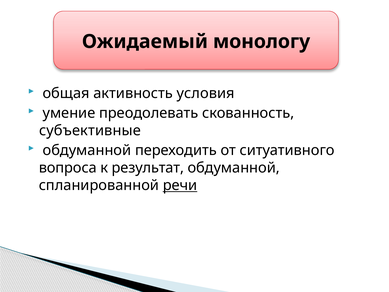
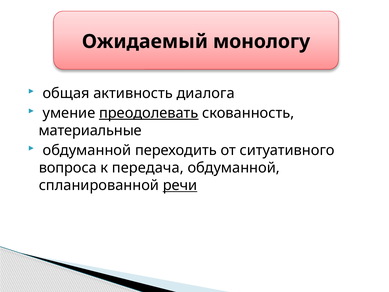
условия: условия -> диалога
преодолевать underline: none -> present
субъективные: субъективные -> материальные
результат: результат -> передача
